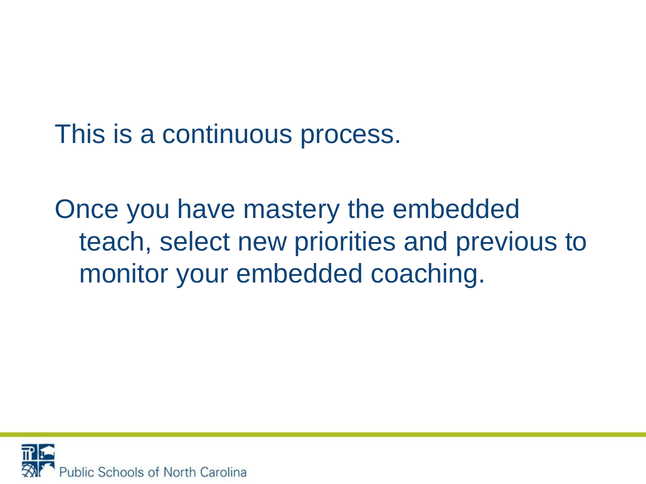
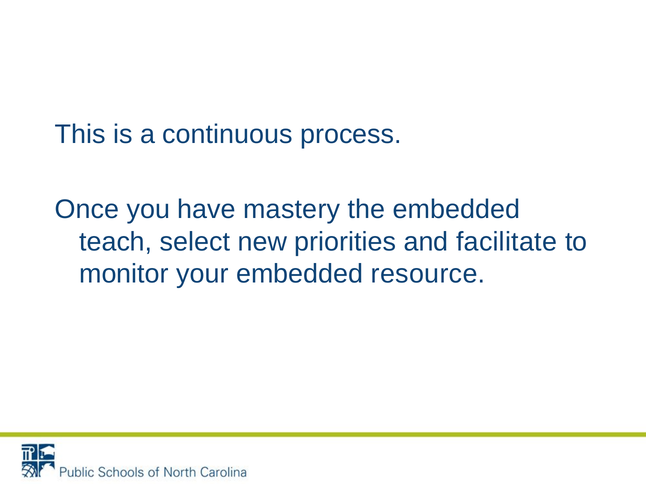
previous: previous -> facilitate
coaching: coaching -> resource
